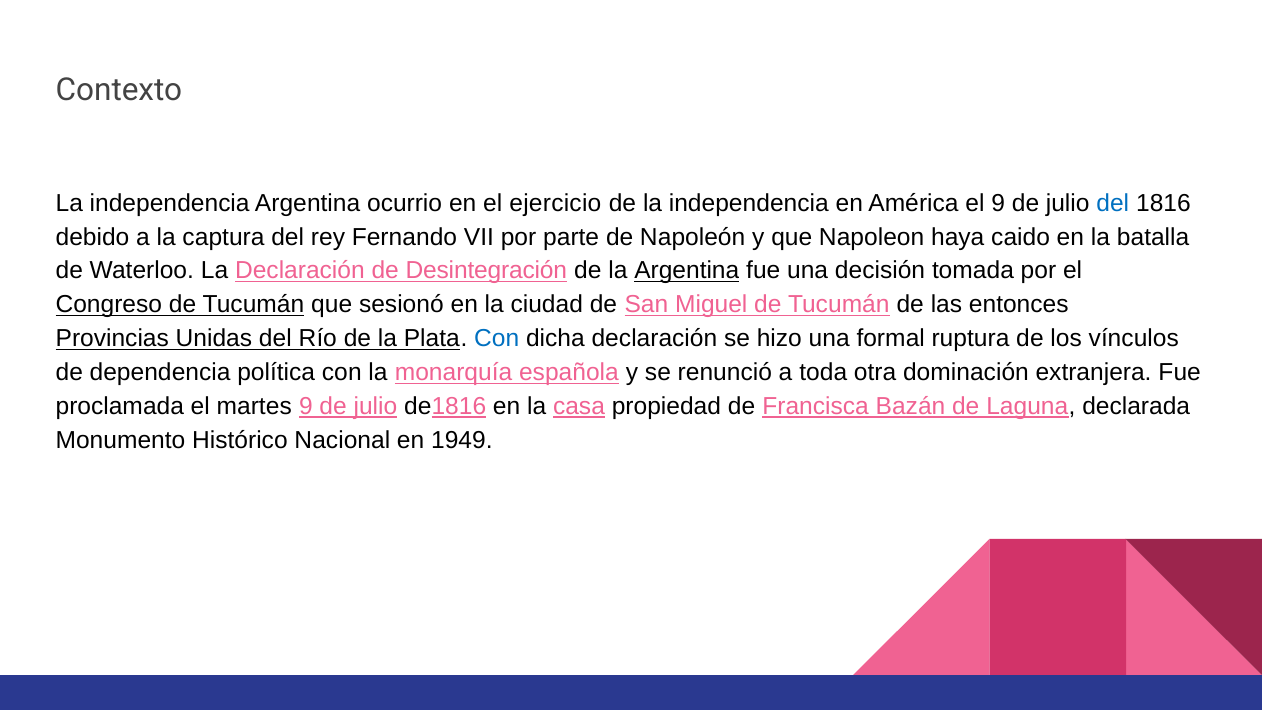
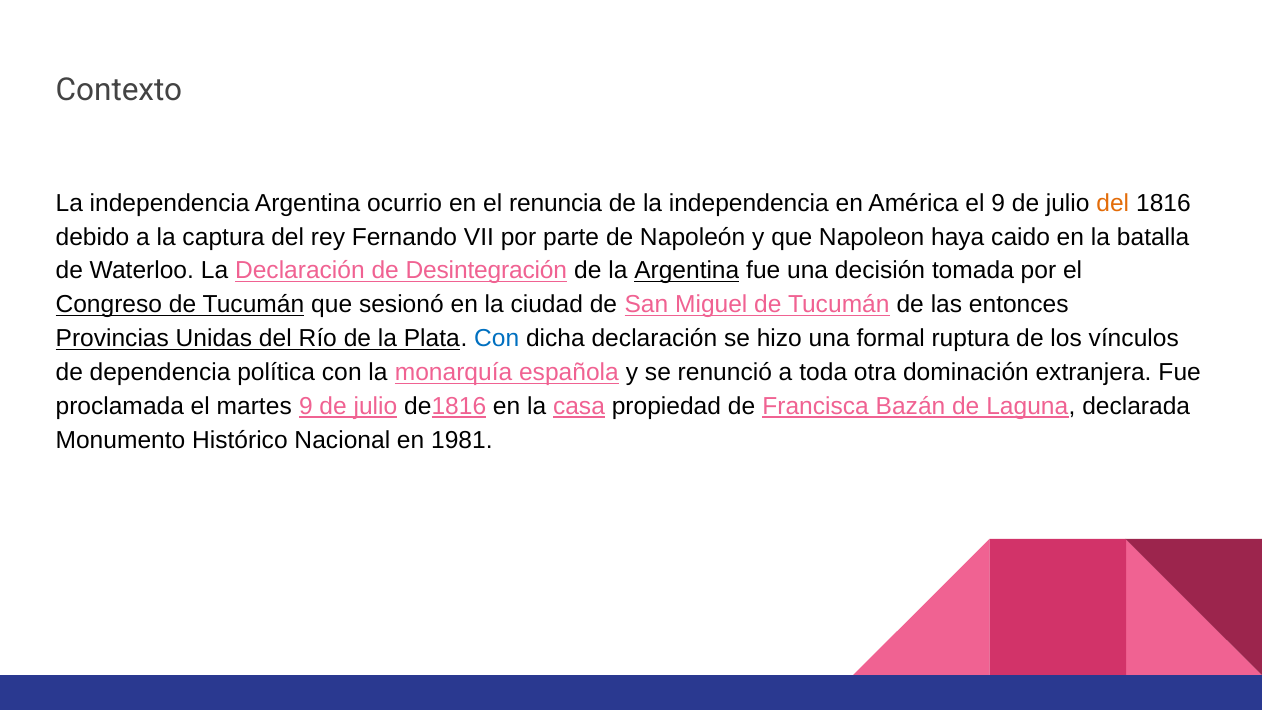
ejercicio: ejercicio -> renuncia
del at (1113, 203) colour: blue -> orange
1949: 1949 -> 1981
